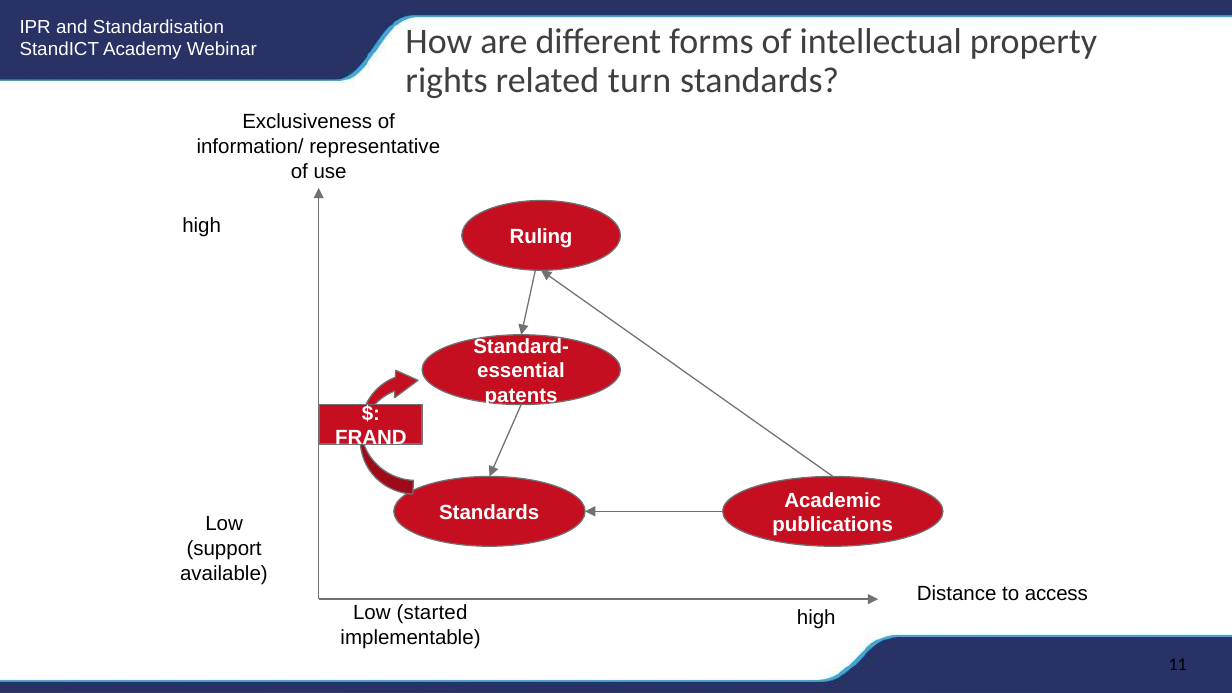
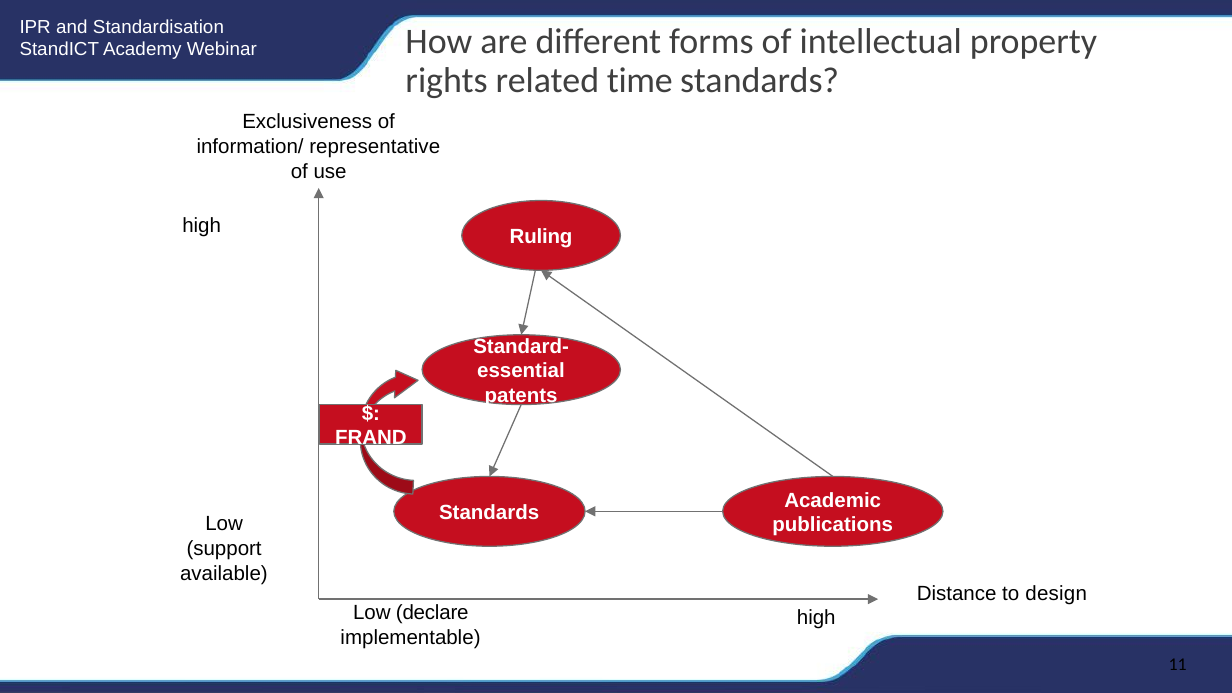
turn: turn -> time
access: access -> design
started: started -> declare
